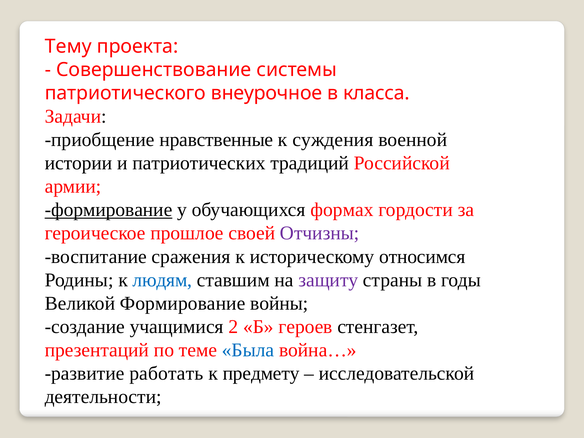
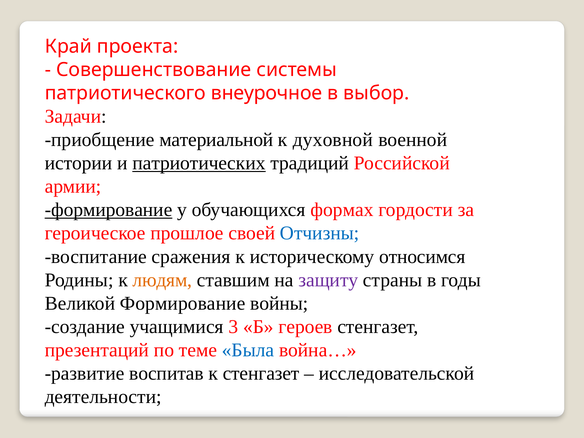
Тему: Тему -> Край
класса: класса -> выбор
нравственные: нравственные -> материальной
суждения: суждения -> духовной
патриотических underline: none -> present
Отчизны colour: purple -> blue
людям colour: blue -> orange
2: 2 -> 3
работать: работать -> воспитав
к предмету: предмету -> стенгазет
